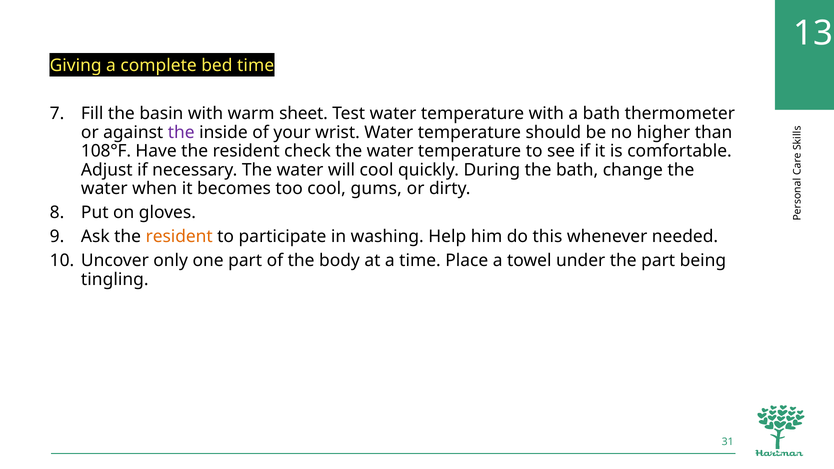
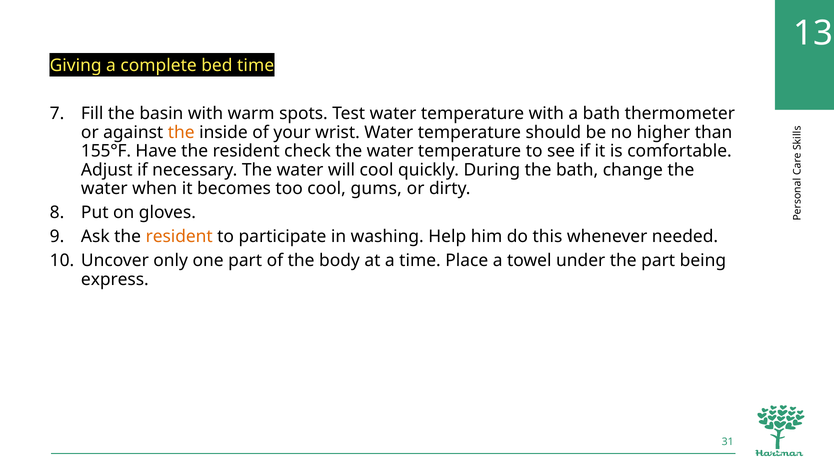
sheet: sheet -> spots
the at (181, 133) colour: purple -> orange
108°F: 108°F -> 155°F
tingling: tingling -> express
